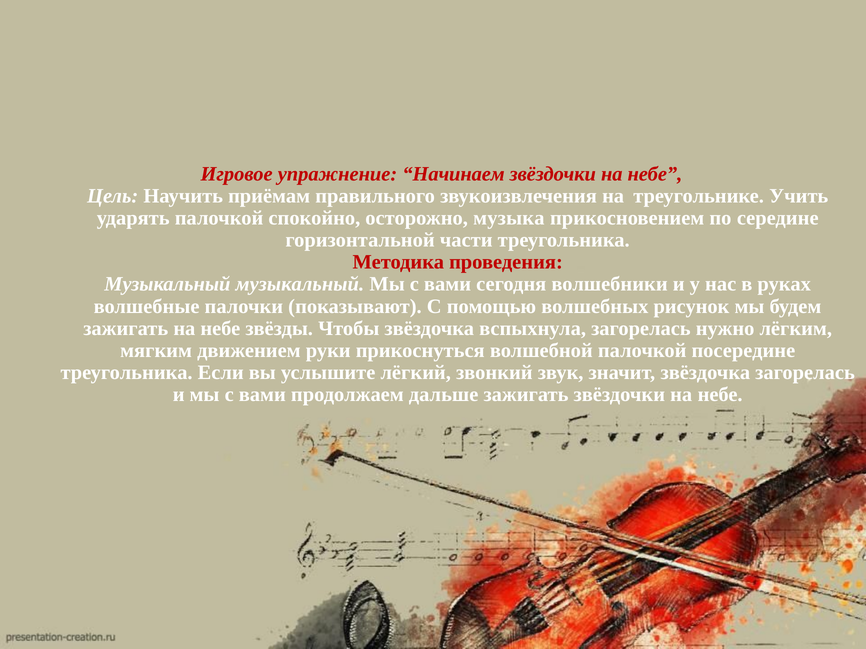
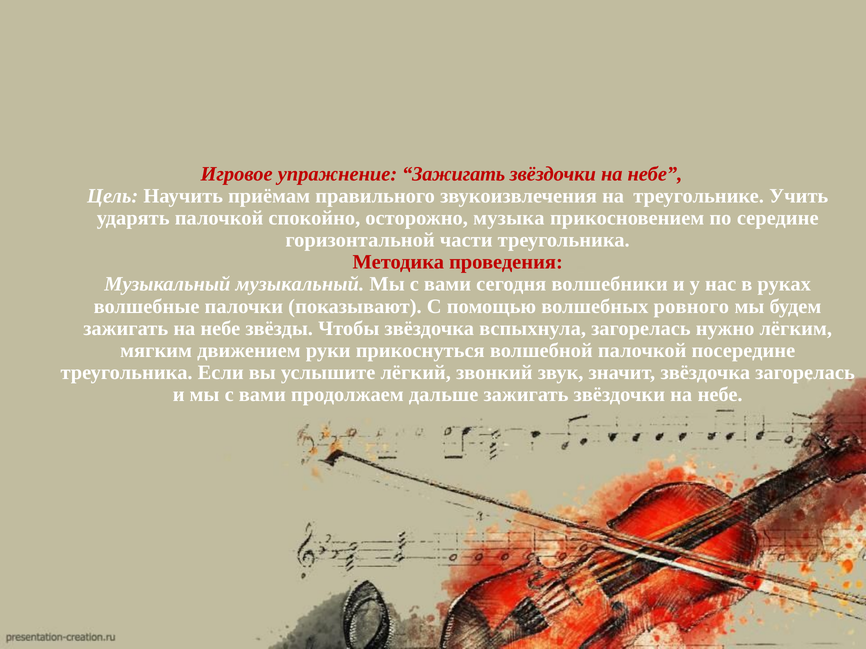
упражнение Начинаем: Начинаем -> Зажигать
рисунок: рисунок -> ровного
